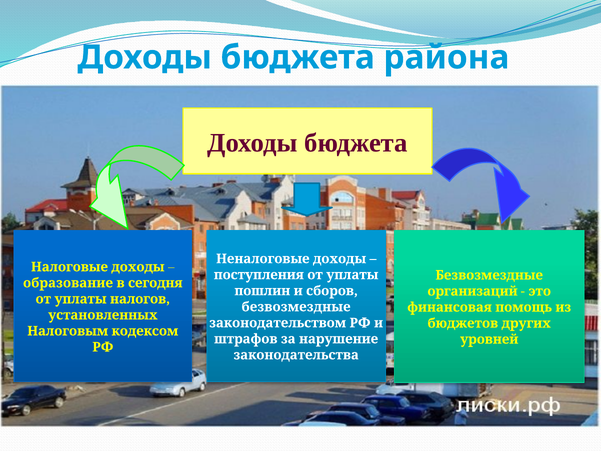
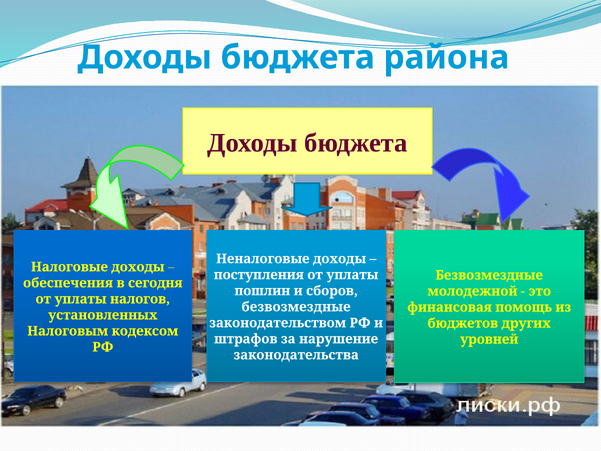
образование: образование -> обеспечения
организаций: организаций -> молодежной
